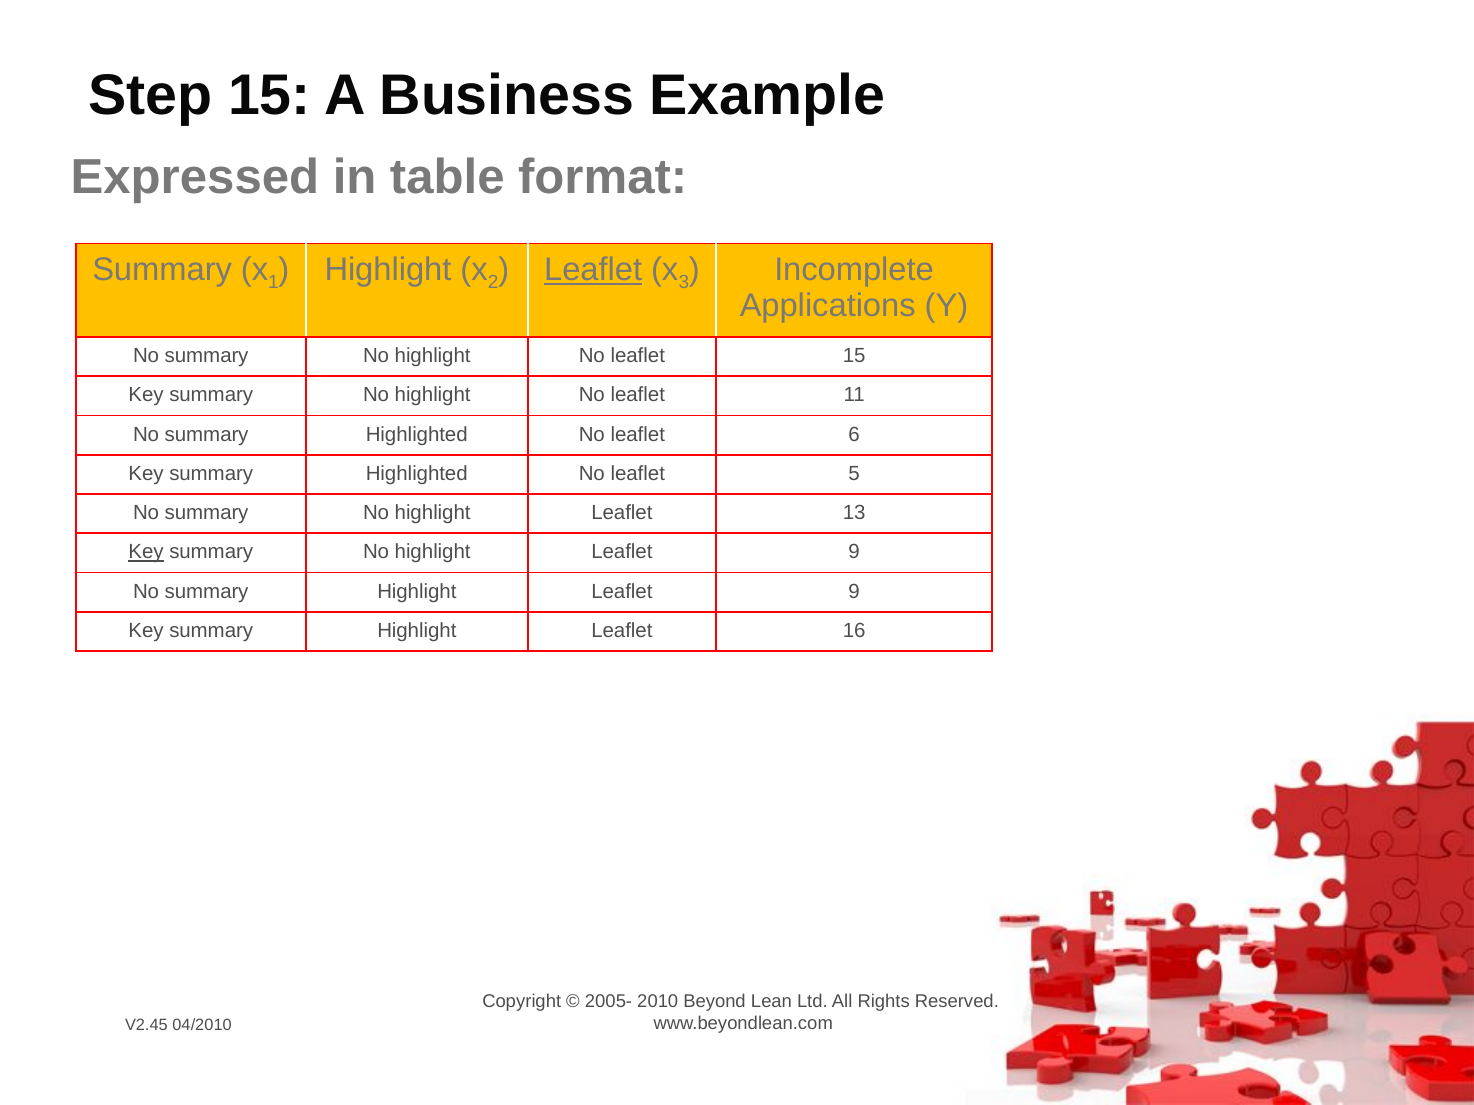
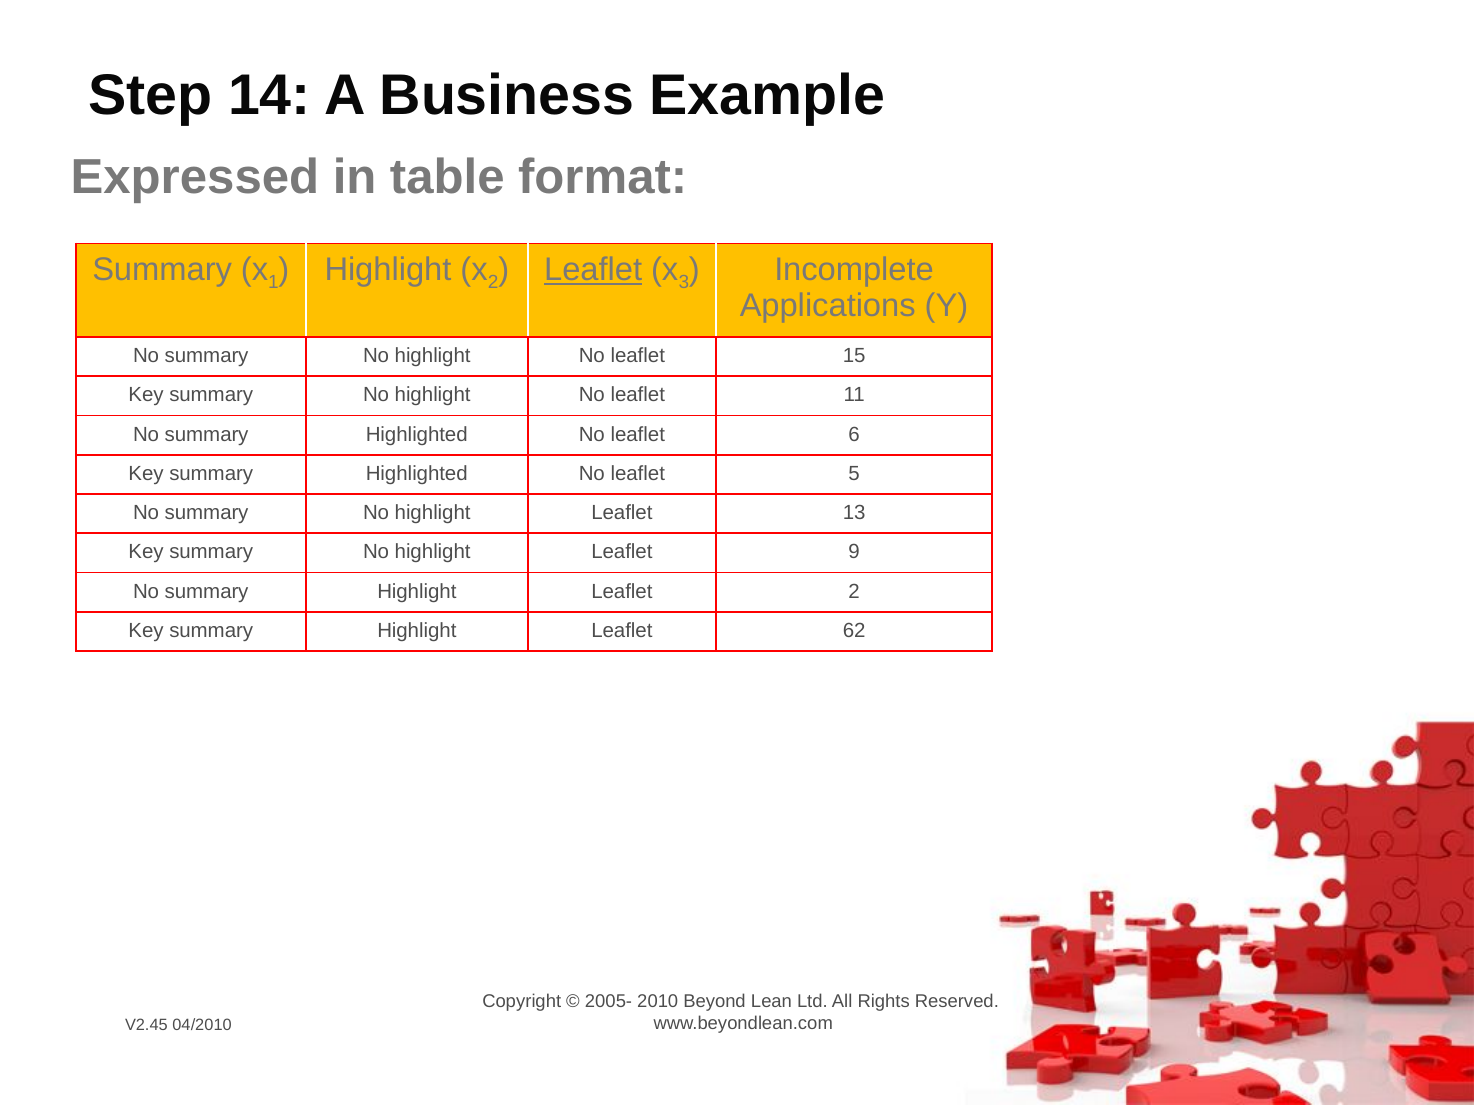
Step 15: 15 -> 14
Key at (146, 552) underline: present -> none
summary Highlight Leaflet 9: 9 -> 2
16: 16 -> 62
